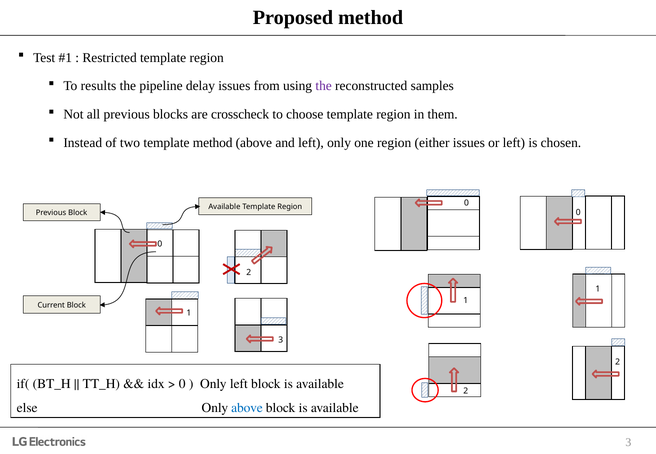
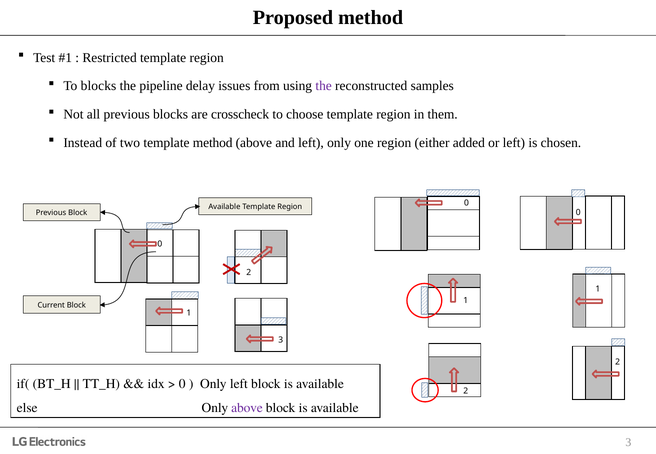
To results: results -> blocks
either issues: issues -> added
above at (247, 408) colour: blue -> purple
